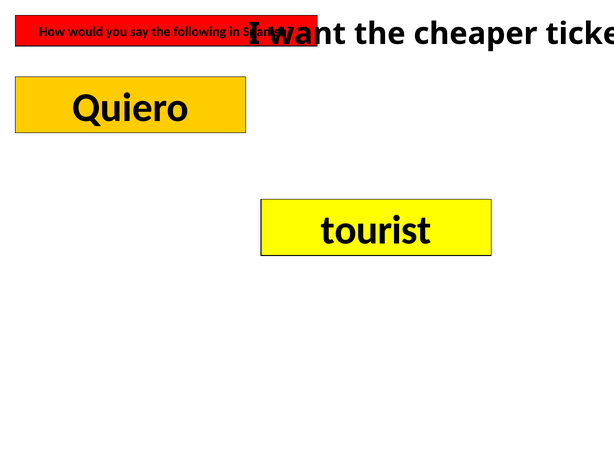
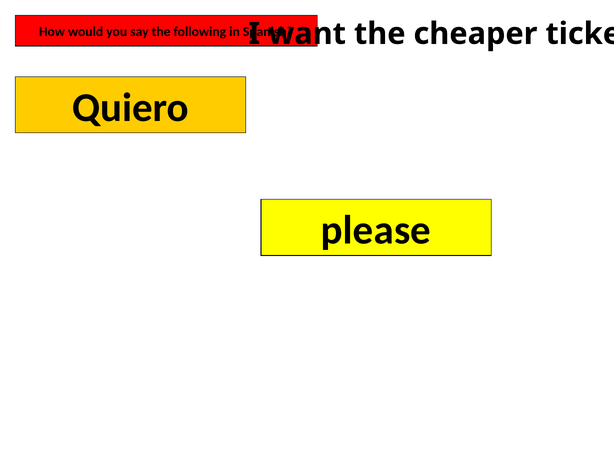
tourist: tourist -> please
